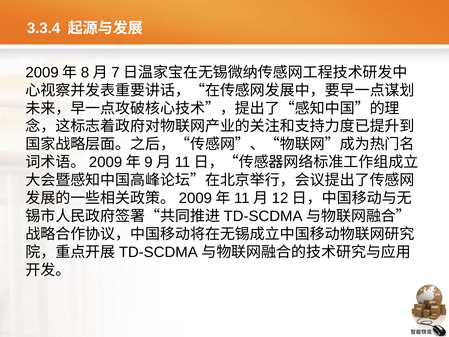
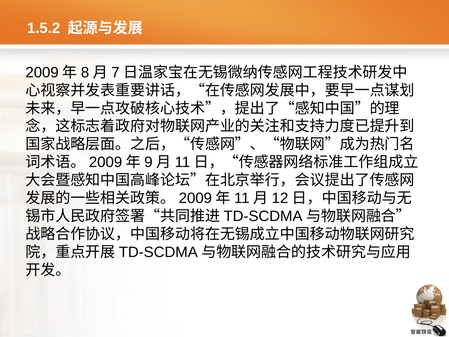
3.3.4: 3.3.4 -> 1.5.2
